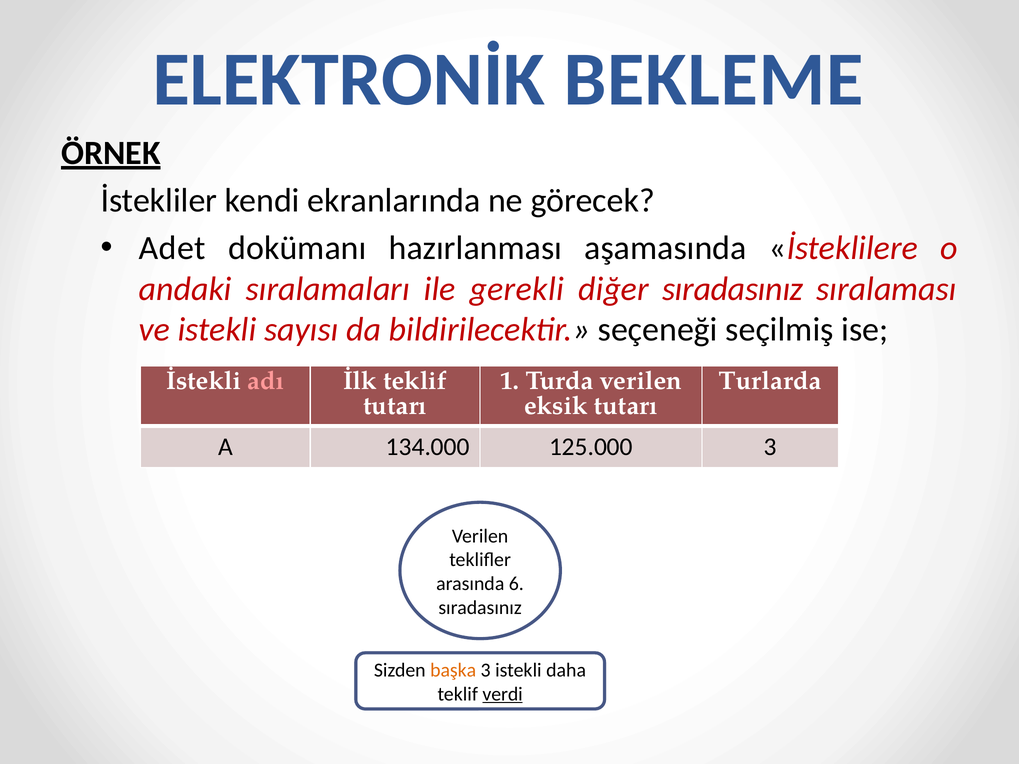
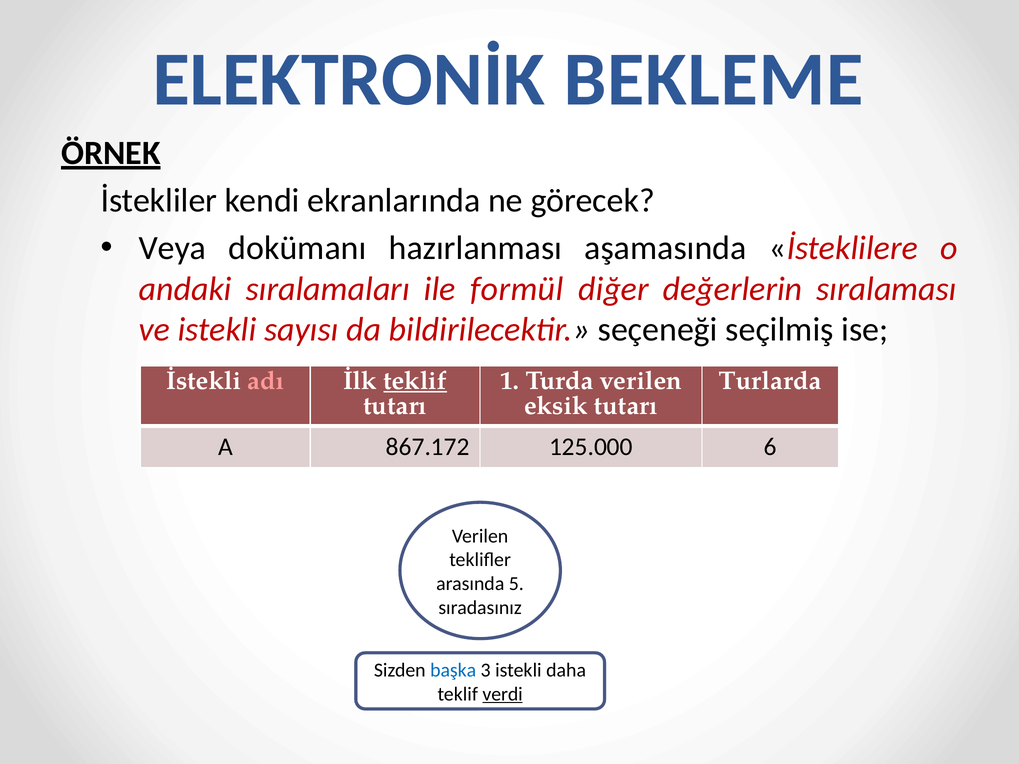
Adet: Adet -> Veya
gerekli: gerekli -> formül
diğer sıradasınız: sıradasınız -> değerlerin
teklif at (415, 381) underline: none -> present
134.000: 134.000 -> 867.172
125.000 3: 3 -> 6
6: 6 -> 5
başka colour: orange -> blue
